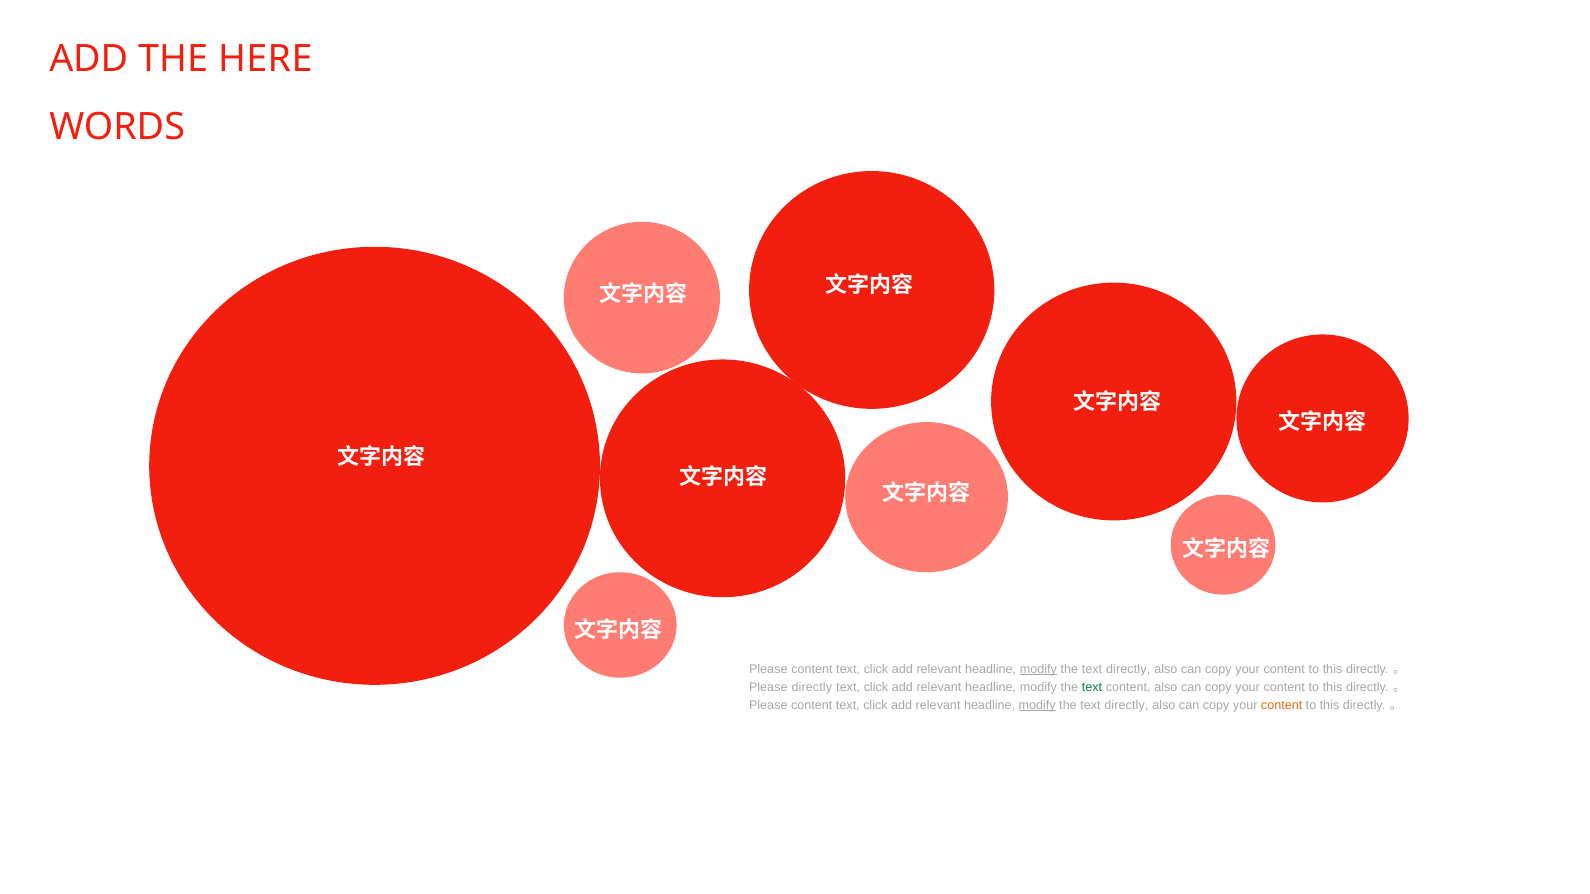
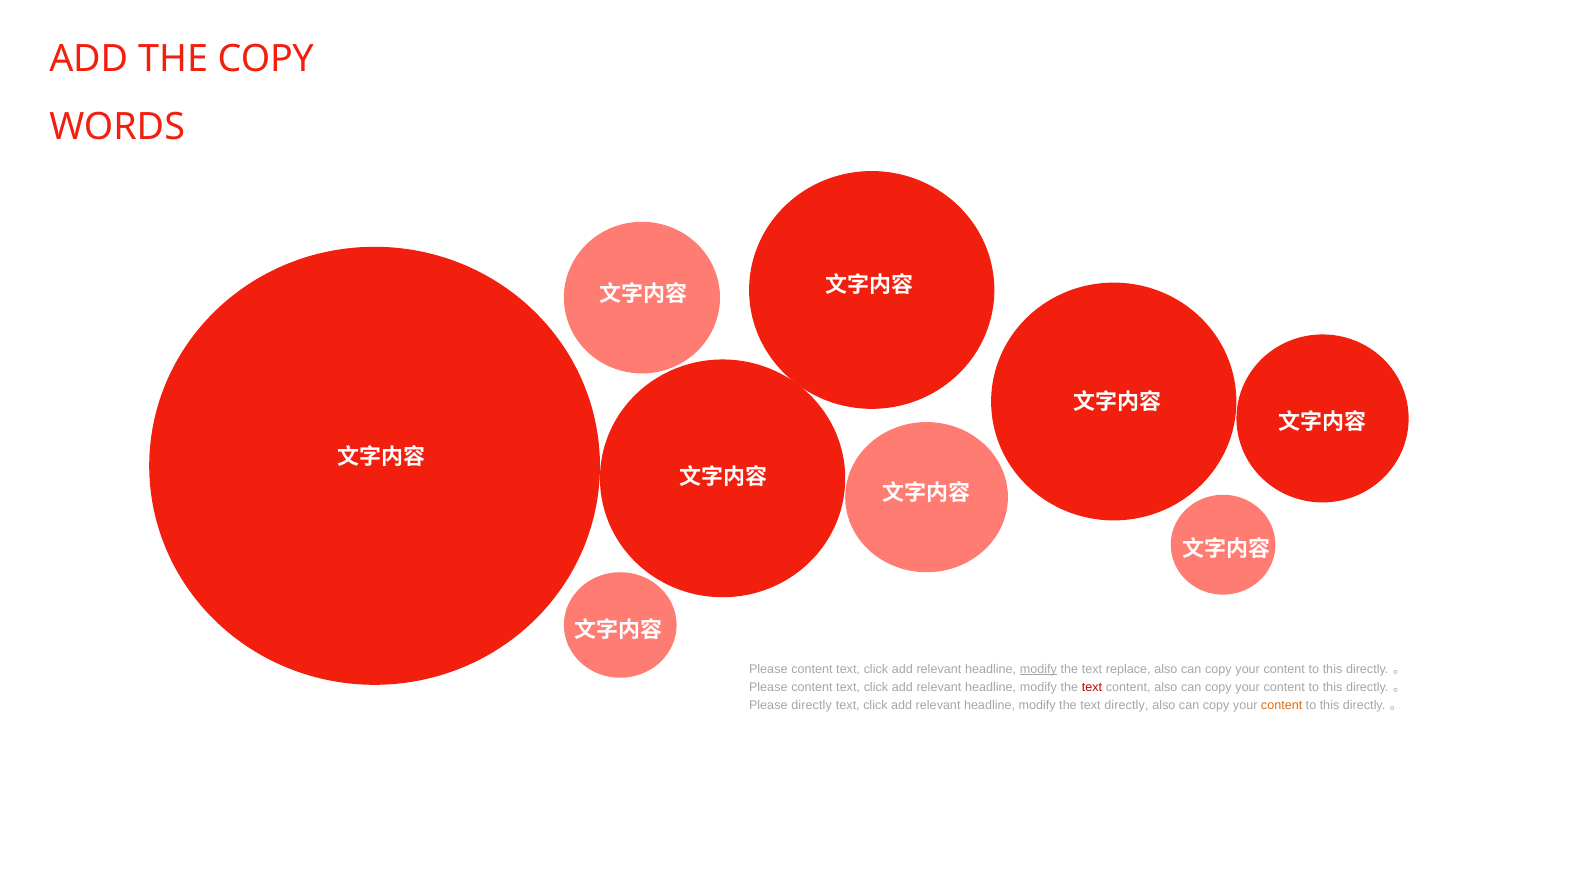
THE HERE: HERE -> COPY
directly at (1128, 669): directly -> replace
directly at (812, 687): directly -> content
text at (1092, 687) colour: green -> red
content at (812, 705): content -> directly
modify at (1037, 705) underline: present -> none
